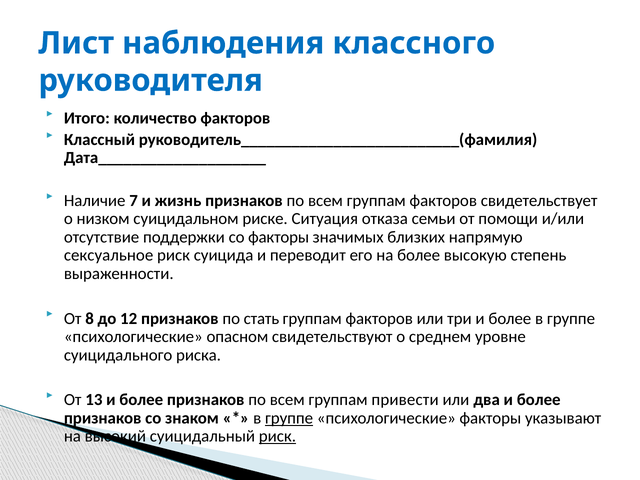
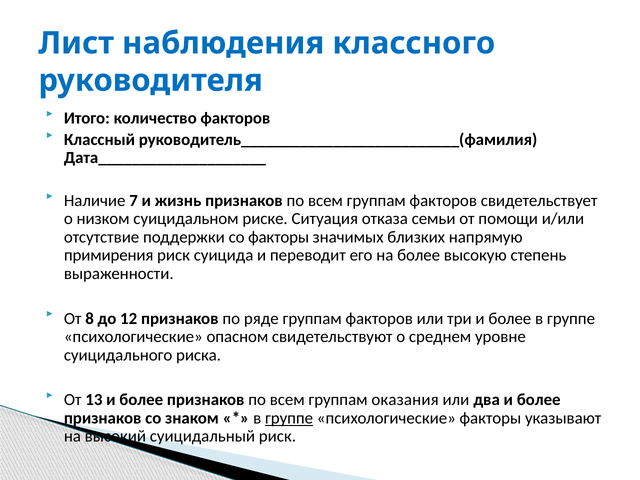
сексуальное: сексуальное -> примирения
стать: стать -> ряде
привести: привести -> оказания
риск at (277, 436) underline: present -> none
